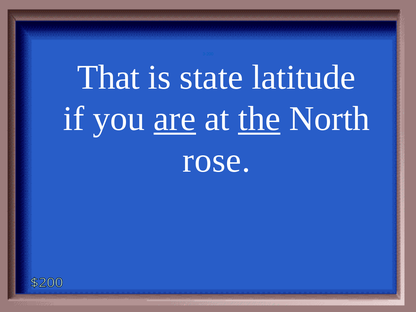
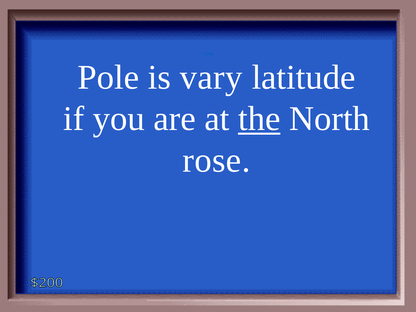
That: That -> Pole
state: state -> vary
are underline: present -> none
